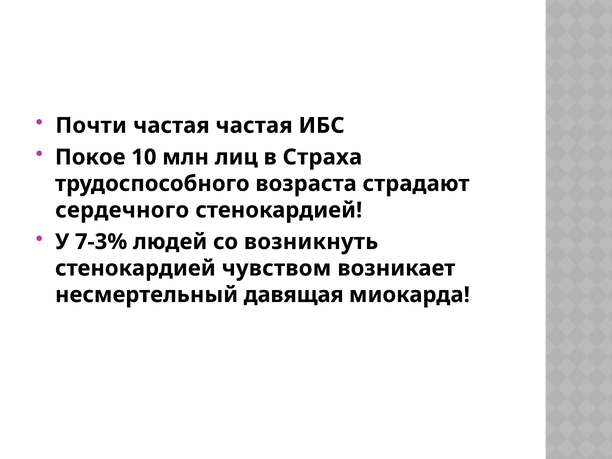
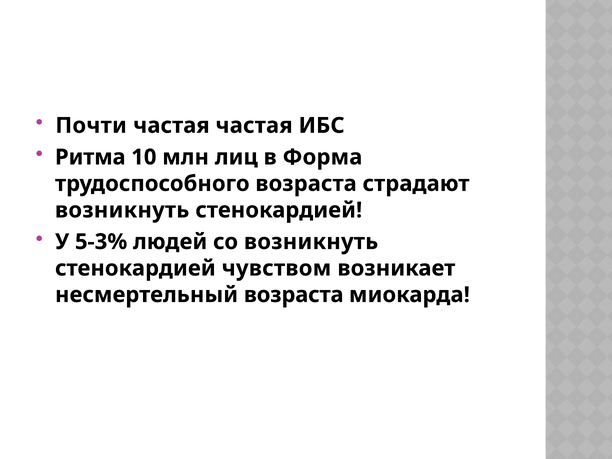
Покое: Покое -> Ритма
Страха: Страха -> Форма
сердечного at (122, 210): сердечного -> возникнуть
7-3%: 7-3% -> 5-3%
несмертельный давящая: давящая -> возраста
